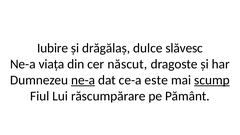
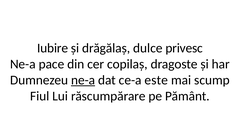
slăvesc: slăvesc -> privesc
viața: viața -> pace
născut: născut -> copilaș
scump underline: present -> none
